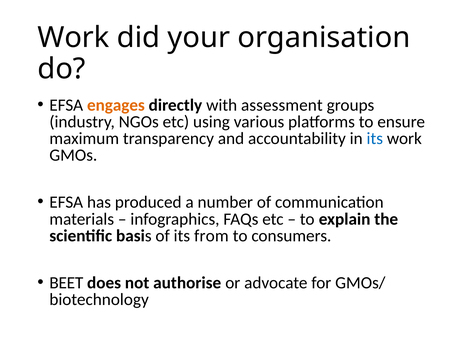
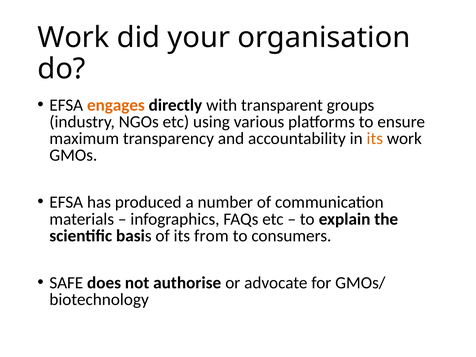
assessment: assessment -> transparent
its at (375, 138) colour: blue -> orange
BEET: BEET -> SAFE
